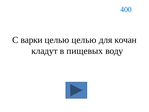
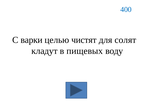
целью целью: целью -> чистят
кочан: кочан -> солят
